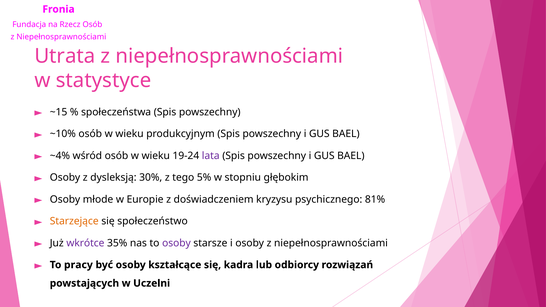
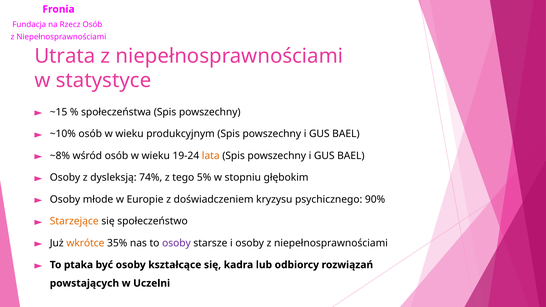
~4%: ~4% -> ~8%
lata colour: purple -> orange
30%: 30% -> 74%
81%: 81% -> 90%
wkrótce colour: purple -> orange
pracy: pracy -> ptaka
